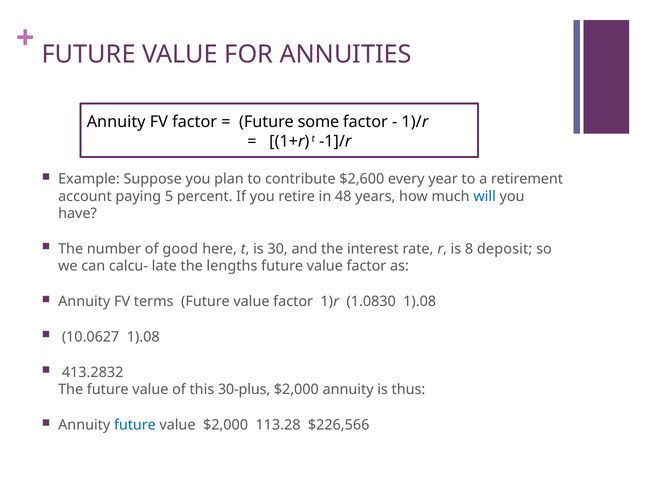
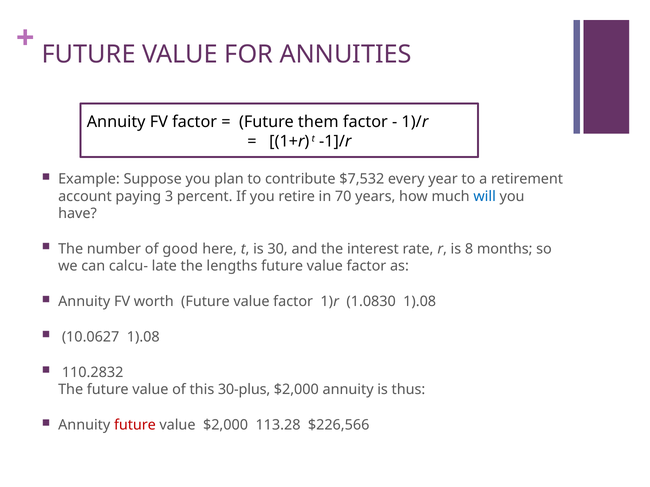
some: some -> them
$2,600: $2,600 -> $7,532
5: 5 -> 3
48: 48 -> 70
deposit: deposit -> months
terms: terms -> worth
413.2832: 413.2832 -> 110.2832
future at (135, 425) colour: blue -> red
